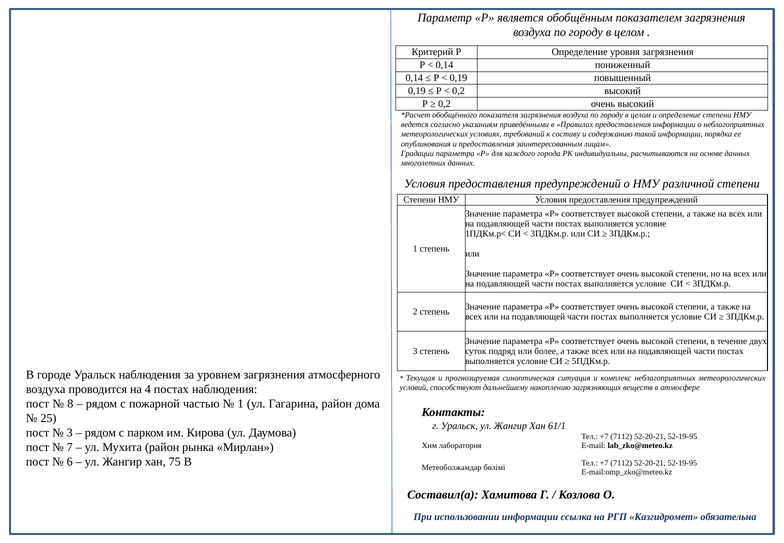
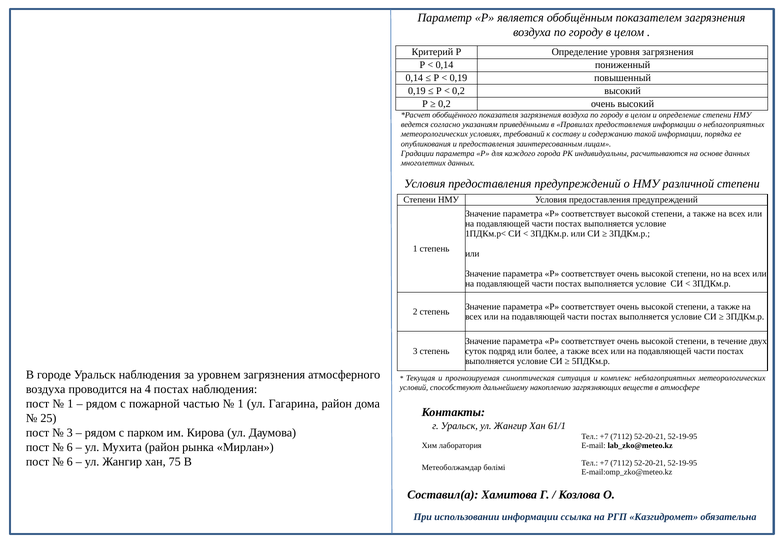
8 at (70, 404): 8 -> 1
7 at (70, 447): 7 -> 6
